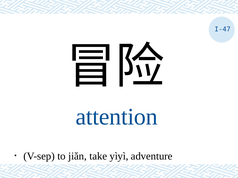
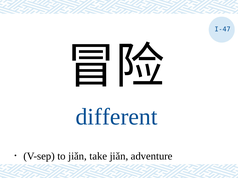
attention: attention -> different
take yìyì: yìyì -> jiǎn
